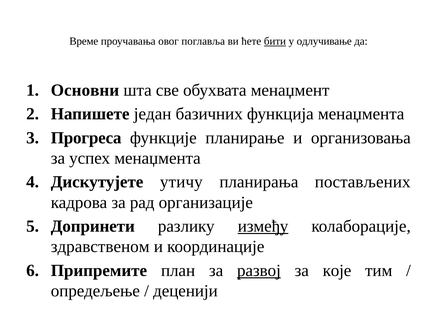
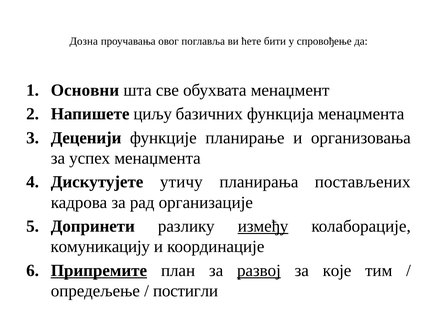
Време: Време -> Дозна
бити underline: present -> none
одлучивање: одлучивање -> спровођење
један: један -> циљу
Прогреса: Прогреса -> Деценији
здравственом: здравственом -> комуникацију
Припремите underline: none -> present
деценији: деценији -> постигли
